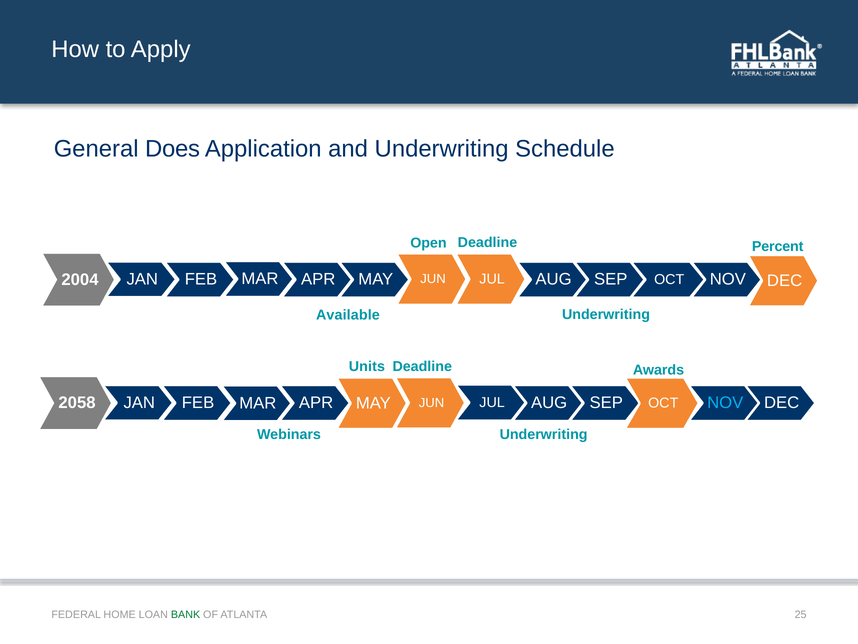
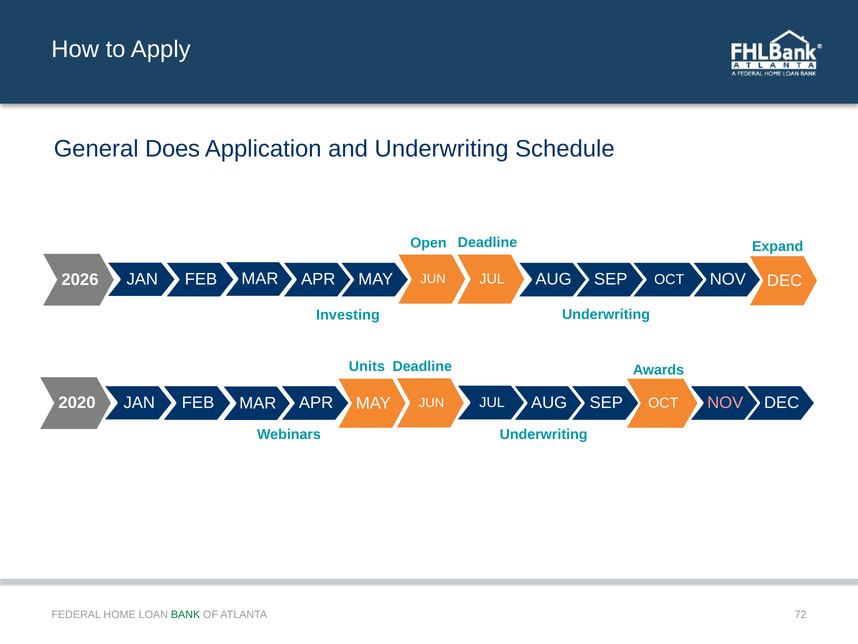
Percent: Percent -> Expand
2004: 2004 -> 2026
Available: Available -> Investing
2058: 2058 -> 2020
NOV at (725, 403) colour: light blue -> pink
25: 25 -> 72
